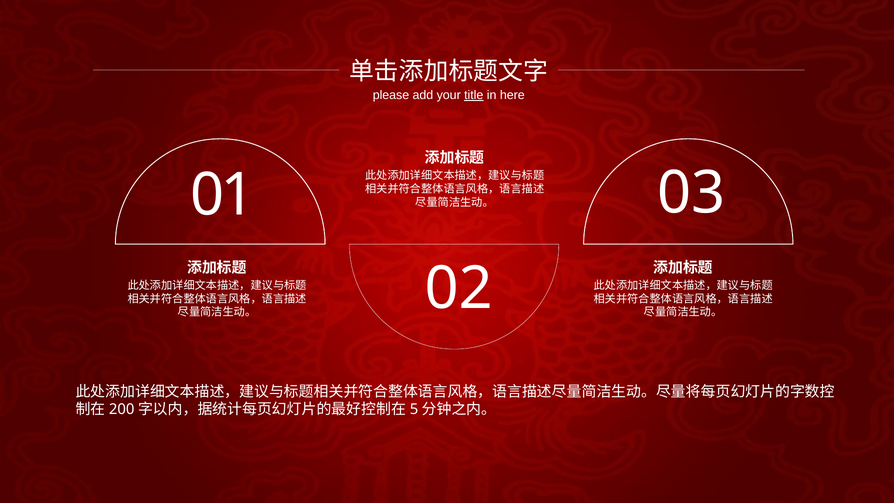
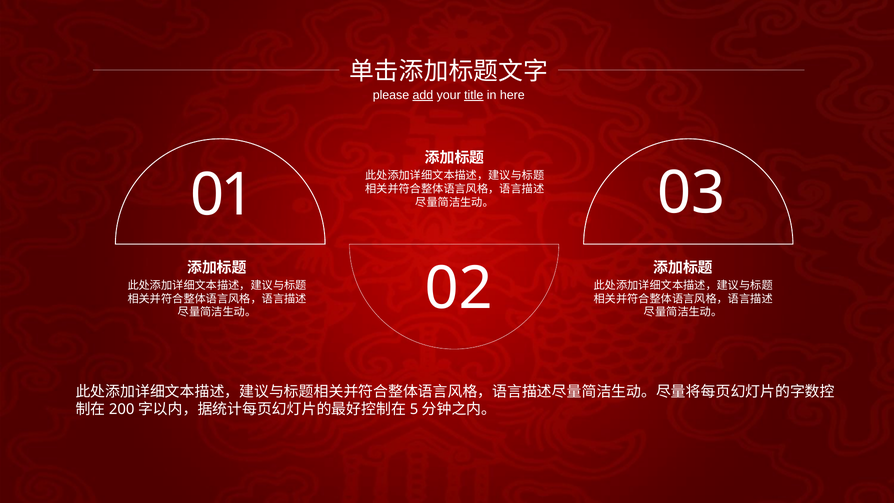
add underline: none -> present
